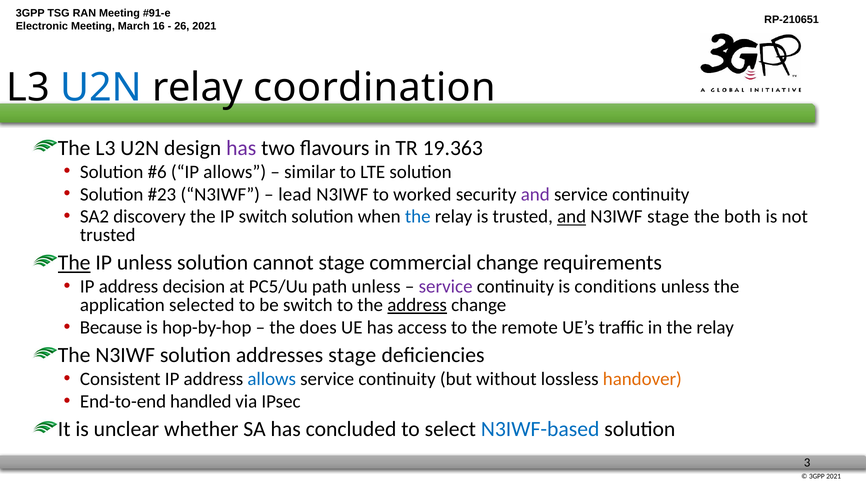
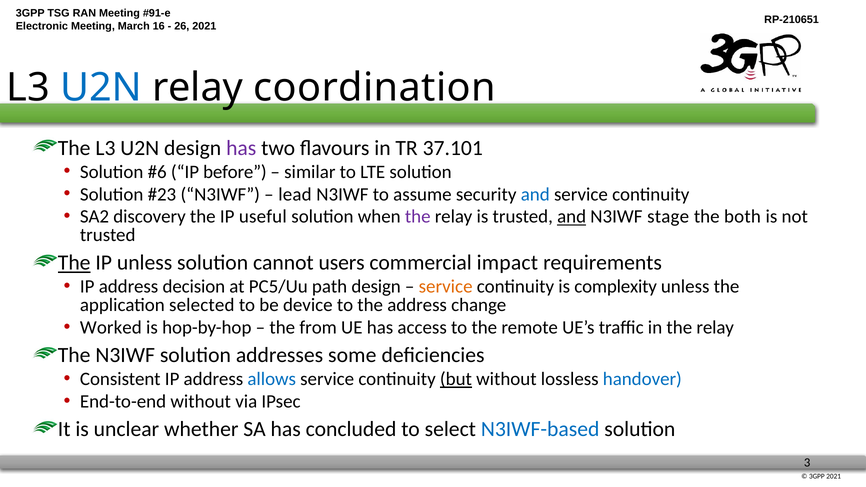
19.363: 19.363 -> 37.101
IP allows: allows -> before
worked: worked -> assume
and at (535, 194) colour: purple -> blue
IP switch: switch -> useful
the at (418, 217) colour: blue -> purple
cannot stage: stage -> users
commercial change: change -> impact
path unless: unless -> design
service at (446, 287) colour: purple -> orange
conditions: conditions -> complexity
be switch: switch -> device
address at (417, 305) underline: present -> none
Because: Because -> Worked
does: does -> from
addresses stage: stage -> some
but underline: none -> present
handover colour: orange -> blue
End-to-end handled: handled -> without
